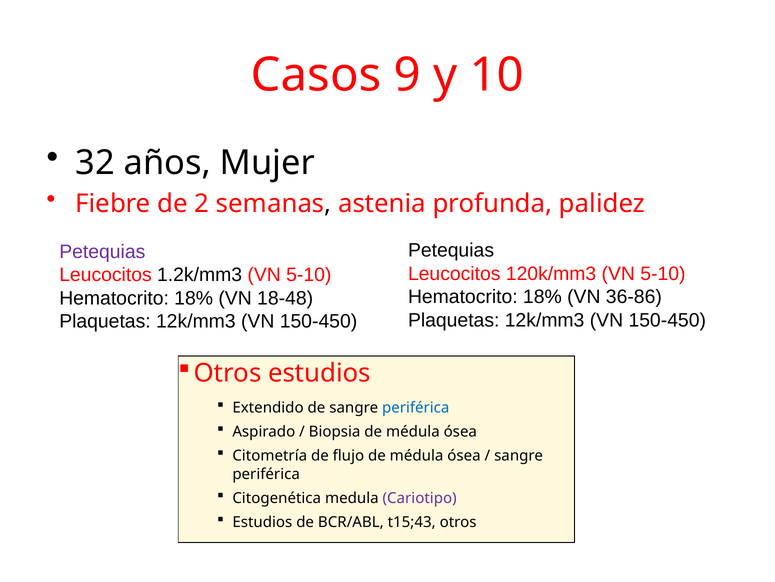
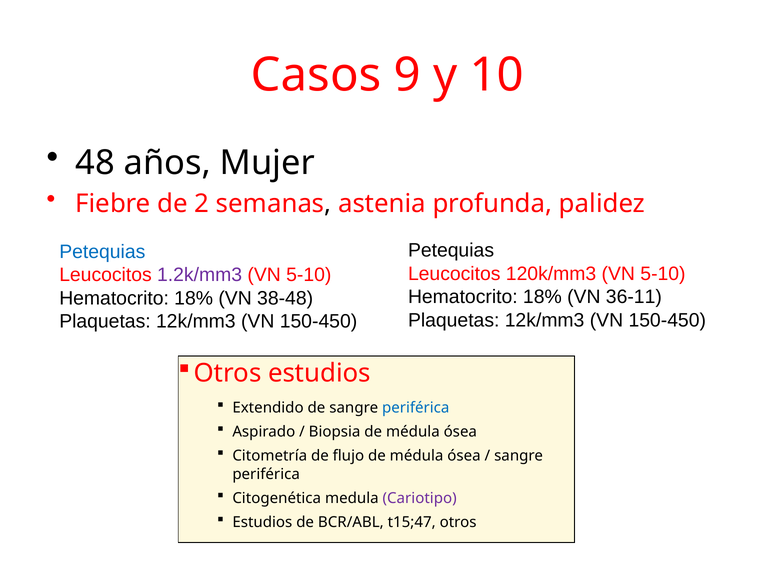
32: 32 -> 48
Petequias at (102, 251) colour: purple -> blue
1.2k/mm3 colour: black -> purple
36-86: 36-86 -> 36-11
18-48: 18-48 -> 38-48
t15;43: t15;43 -> t15;47
